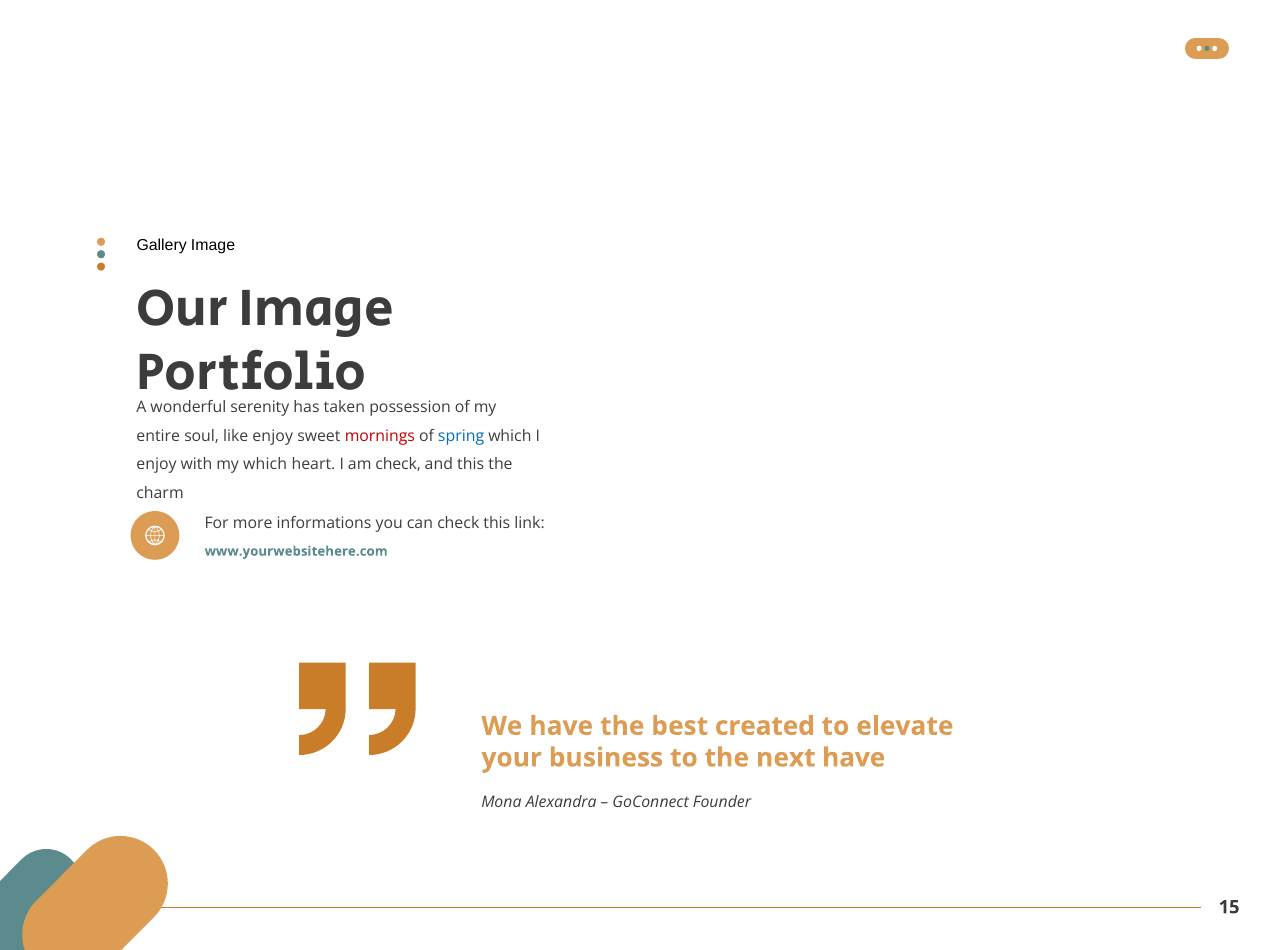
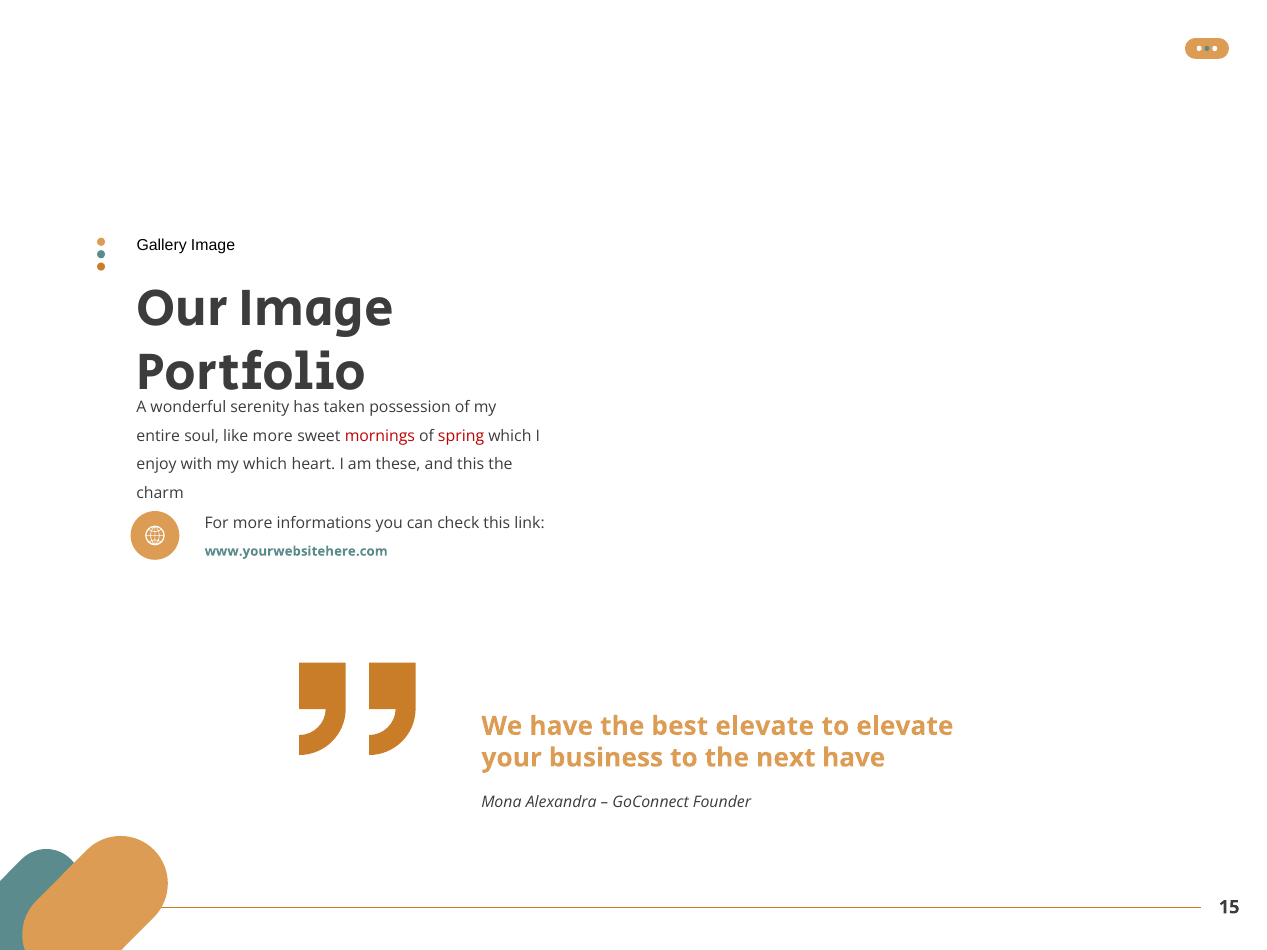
like enjoy: enjoy -> more
spring colour: blue -> red
am check: check -> these
best created: created -> elevate
